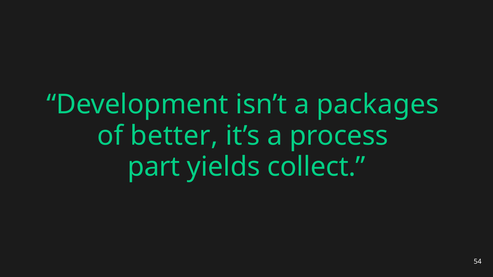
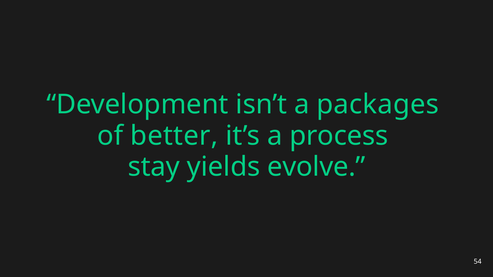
part: part -> stay
collect: collect -> evolve
